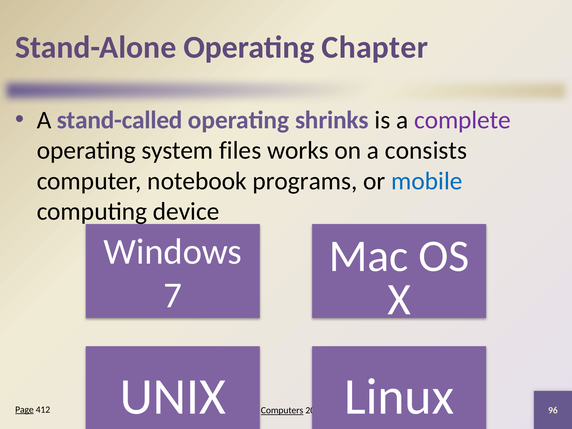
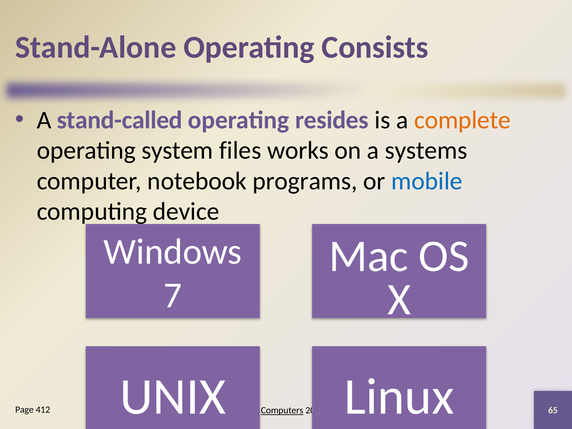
Operating Chapter: Chapter -> Consists
shrinks: shrinks -> resides
complete colour: purple -> orange
consists: consists -> systems
Page underline: present -> none
96: 96 -> 65
